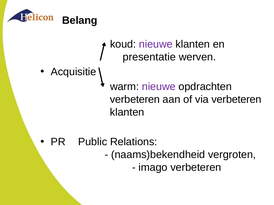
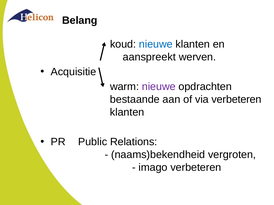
nieuwe at (156, 44) colour: purple -> blue
presentatie: presentatie -> aanspreekt
verbeteren at (135, 100): verbeteren -> bestaande
